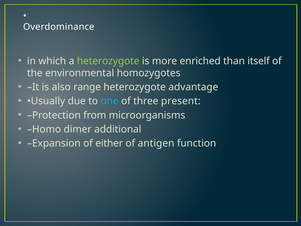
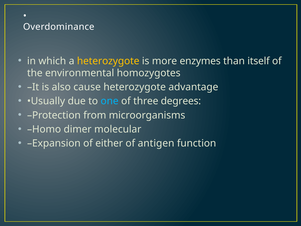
heterozygote at (108, 61) colour: light green -> yellow
enriched: enriched -> enzymes
range: range -> cause
present: present -> degrees
additional: additional -> molecular
